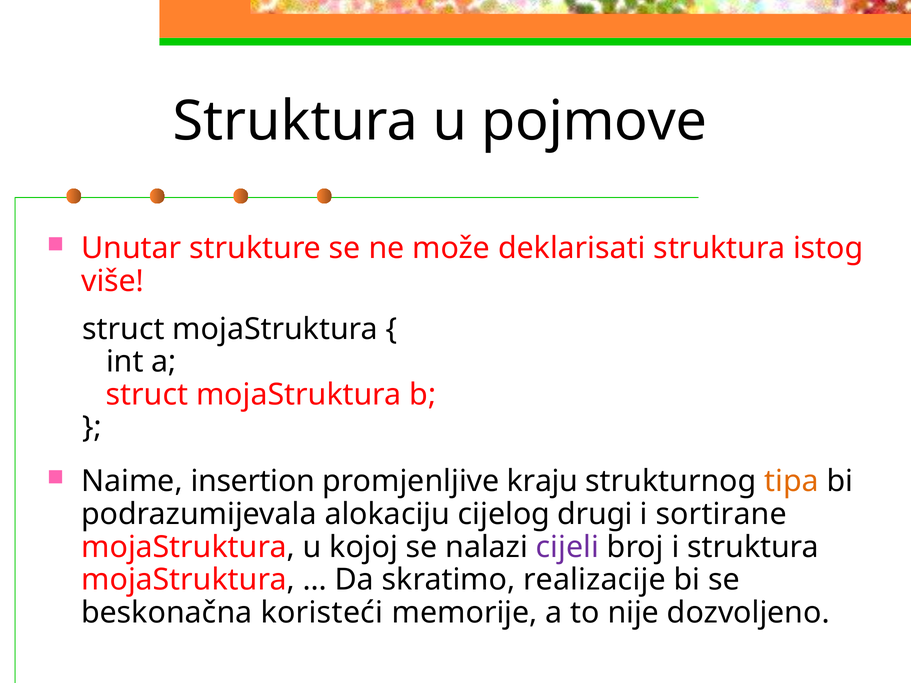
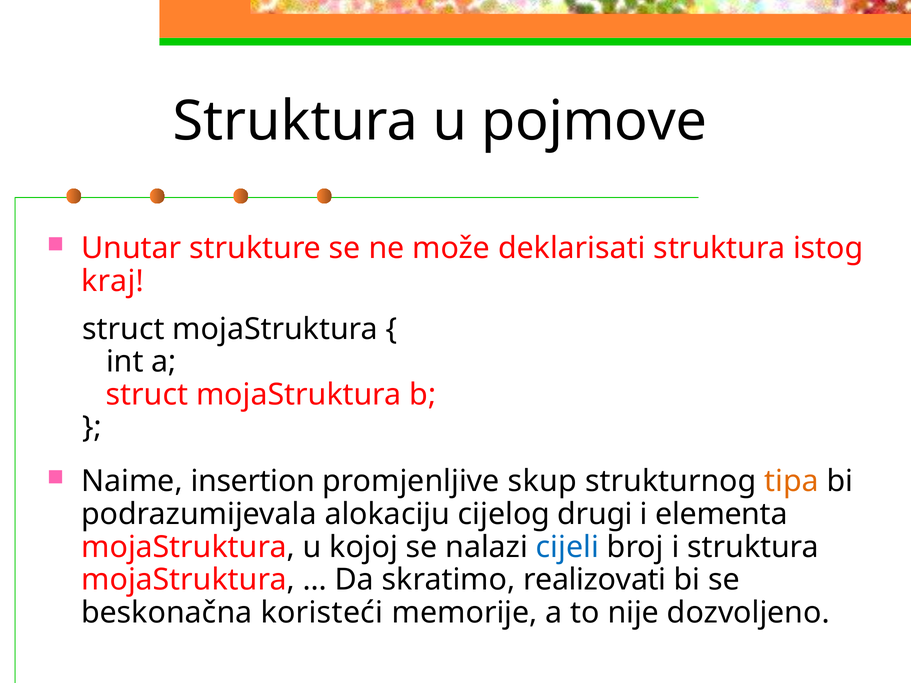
više: više -> kraj
kraju: kraju -> skup
sortirane: sortirane -> elementa
cijeli colour: purple -> blue
realizacije: realizacije -> realizovati
